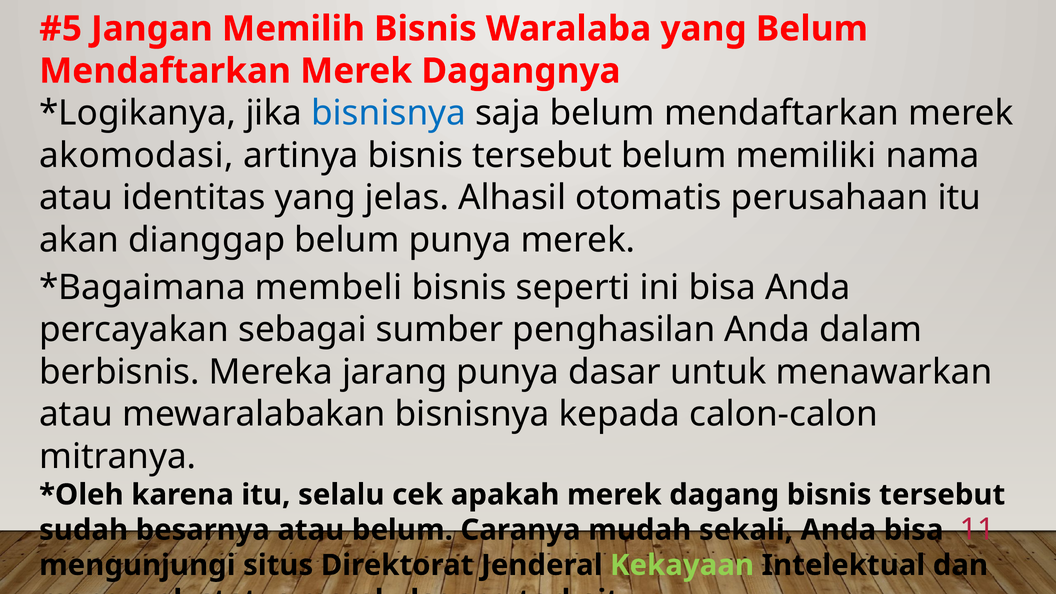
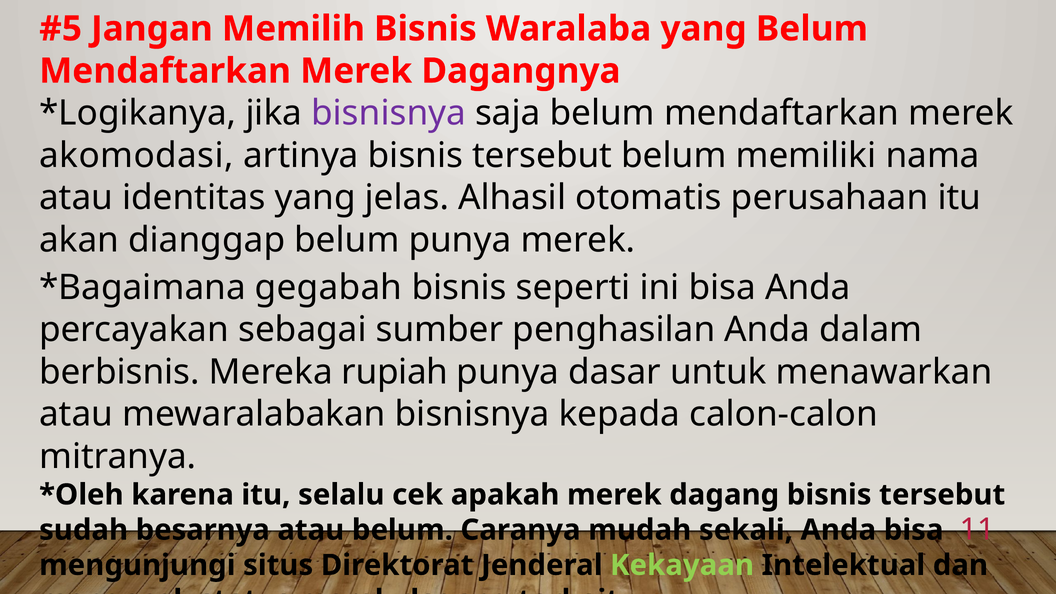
bisnisnya at (389, 113) colour: blue -> purple
membeli: membeli -> gegabah
jarang: jarang -> rupiah
